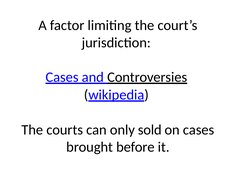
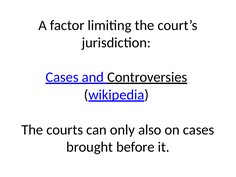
sold: sold -> also
